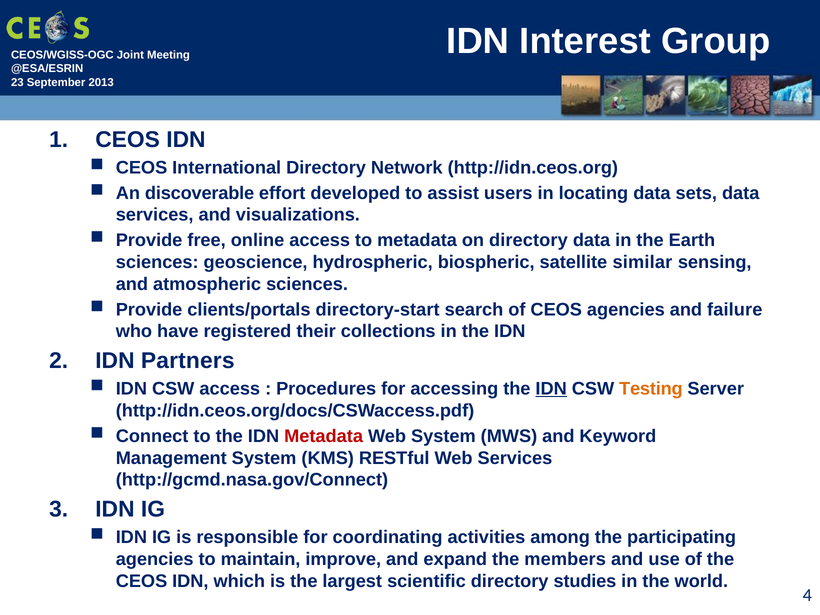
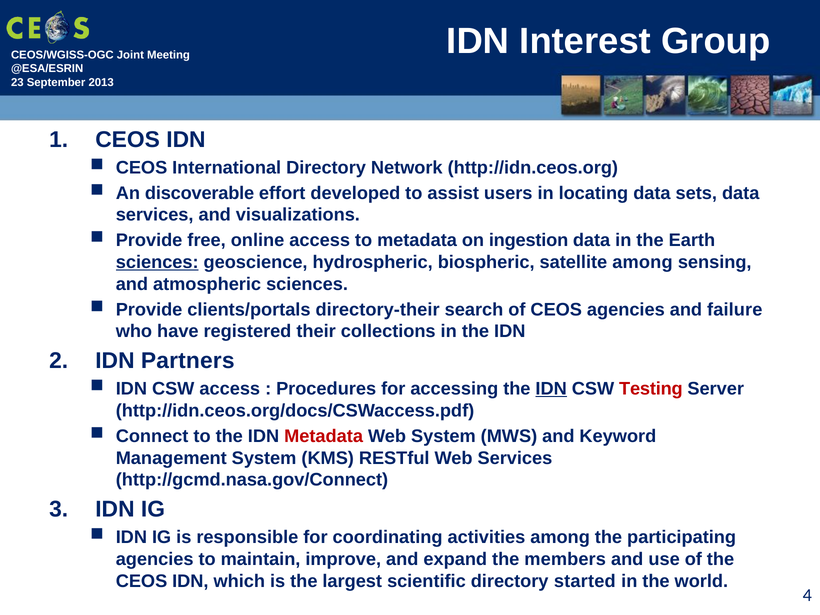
on directory: directory -> ingestion
sciences at (157, 262) underline: none -> present
satellite similar: similar -> among
directory-start: directory-start -> directory-their
Testing colour: orange -> red
studies: studies -> started
